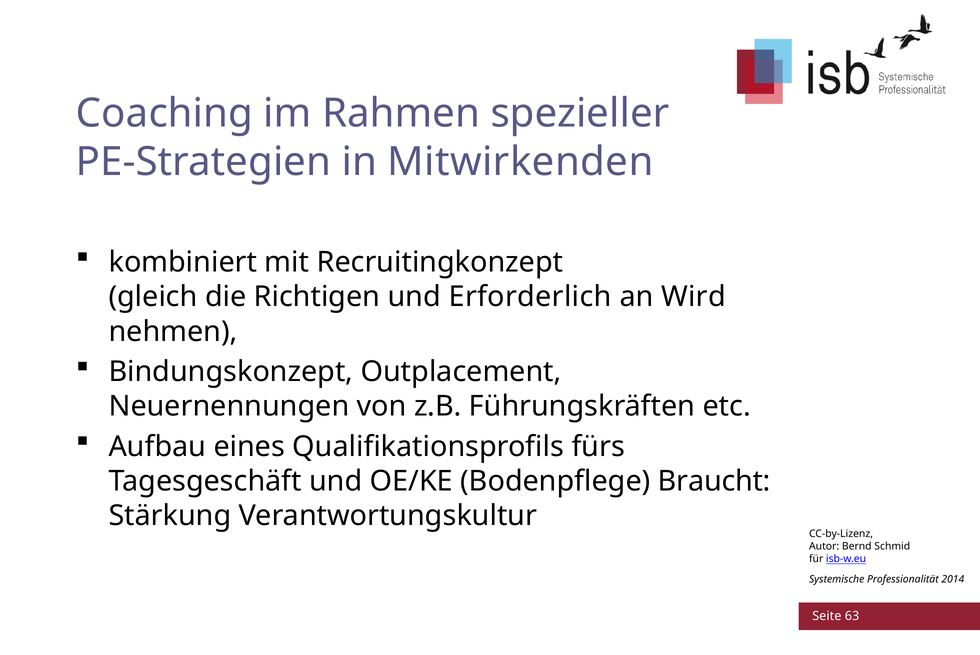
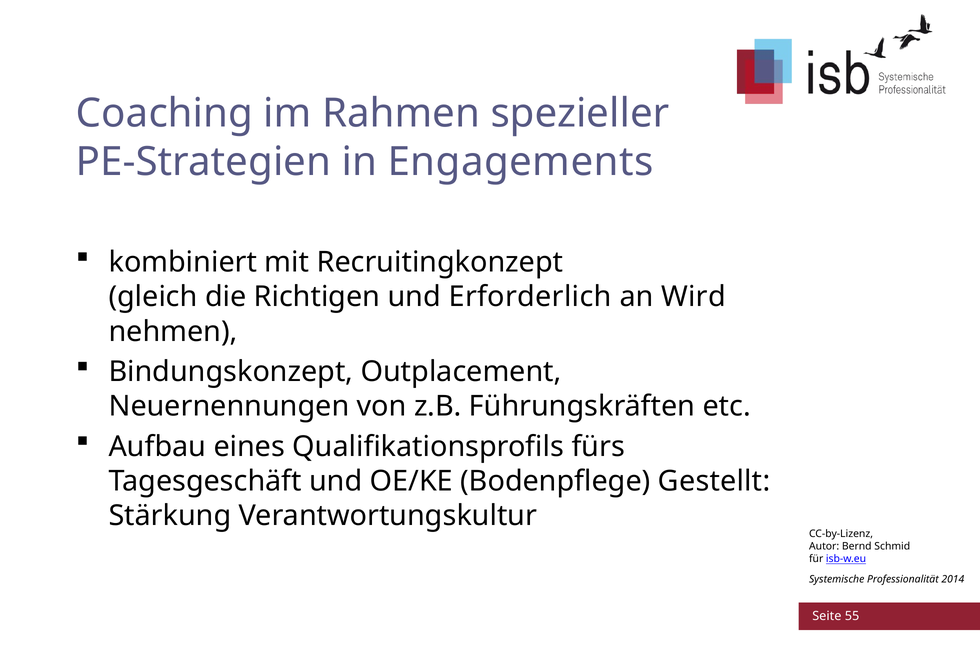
Mitwirkenden: Mitwirkenden -> Engagements
Braucht: Braucht -> Gestellt
63: 63 -> 55
